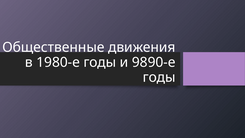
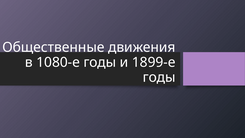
1980-е: 1980-е -> 1080-е
9890-е: 9890-е -> 1899-е
